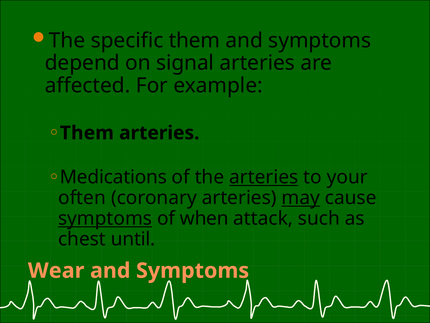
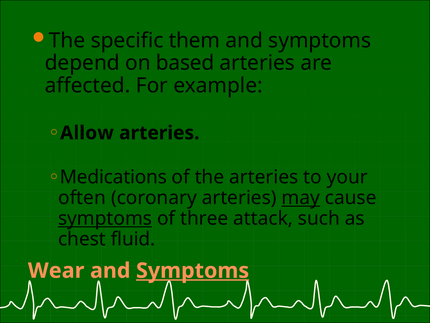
signal: signal -> based
Them at (87, 133): Them -> Allow
arteries at (264, 177) underline: present -> none
when: when -> three
until: until -> fluid
Symptoms at (193, 270) underline: none -> present
